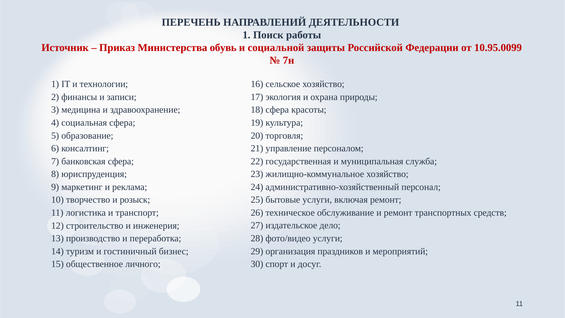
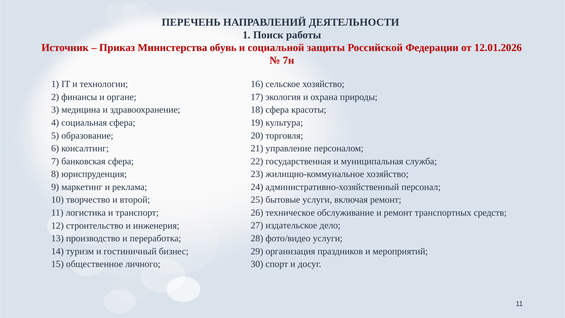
10.95.0099: 10.95.0099 -> 12.01.2026
записи: записи -> органе
розыск: розыск -> второй
